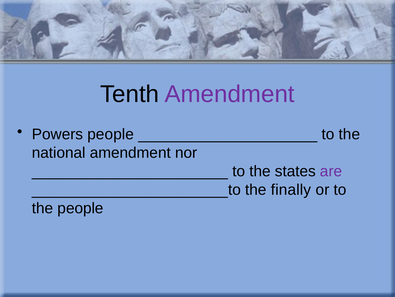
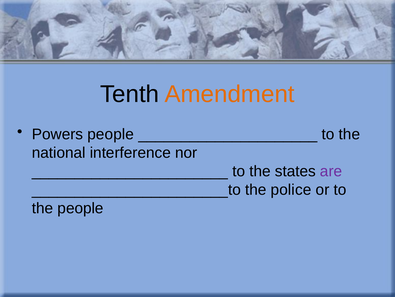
Amendment at (230, 94) colour: purple -> orange
national amendment: amendment -> interference
finally: finally -> police
